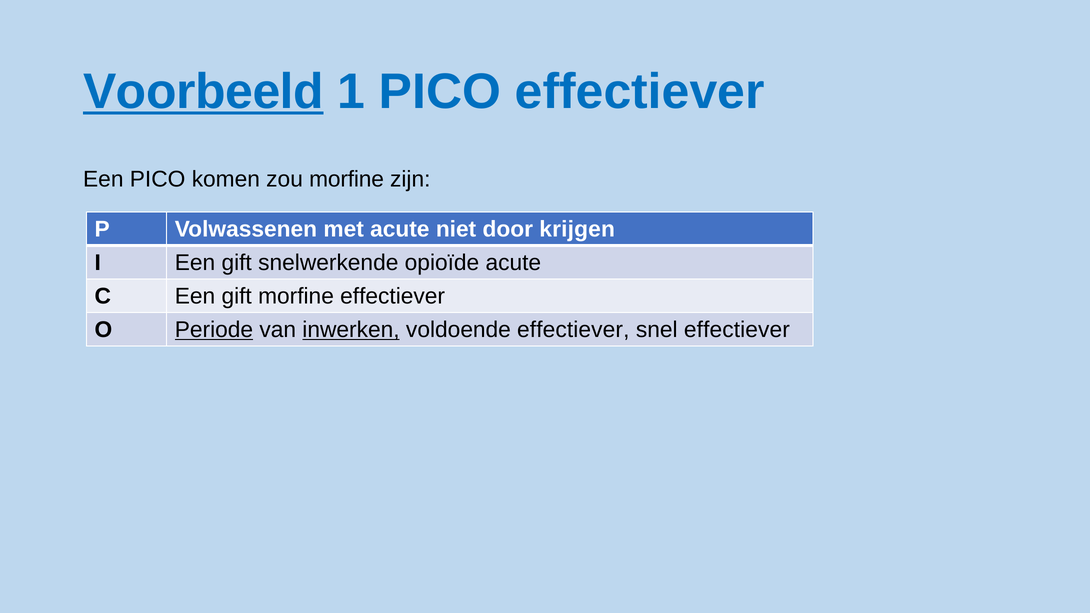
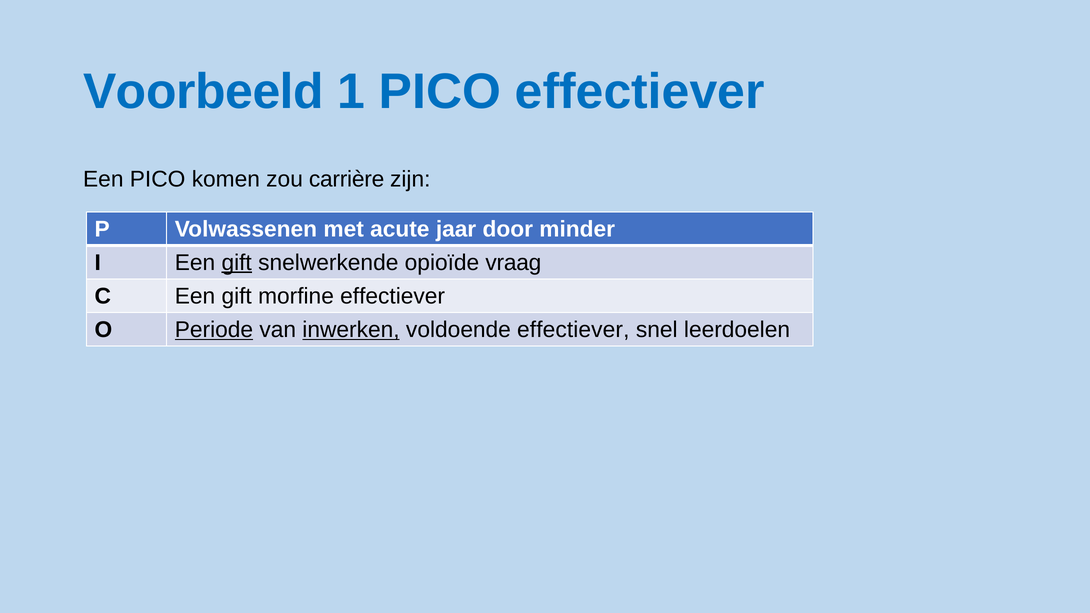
Voorbeeld underline: present -> none
zou morfine: morfine -> carrière
niet: niet -> jaar
krijgen: krijgen -> minder
gift at (237, 263) underline: none -> present
opioïde acute: acute -> vraag
snel effectiever: effectiever -> leerdoelen
